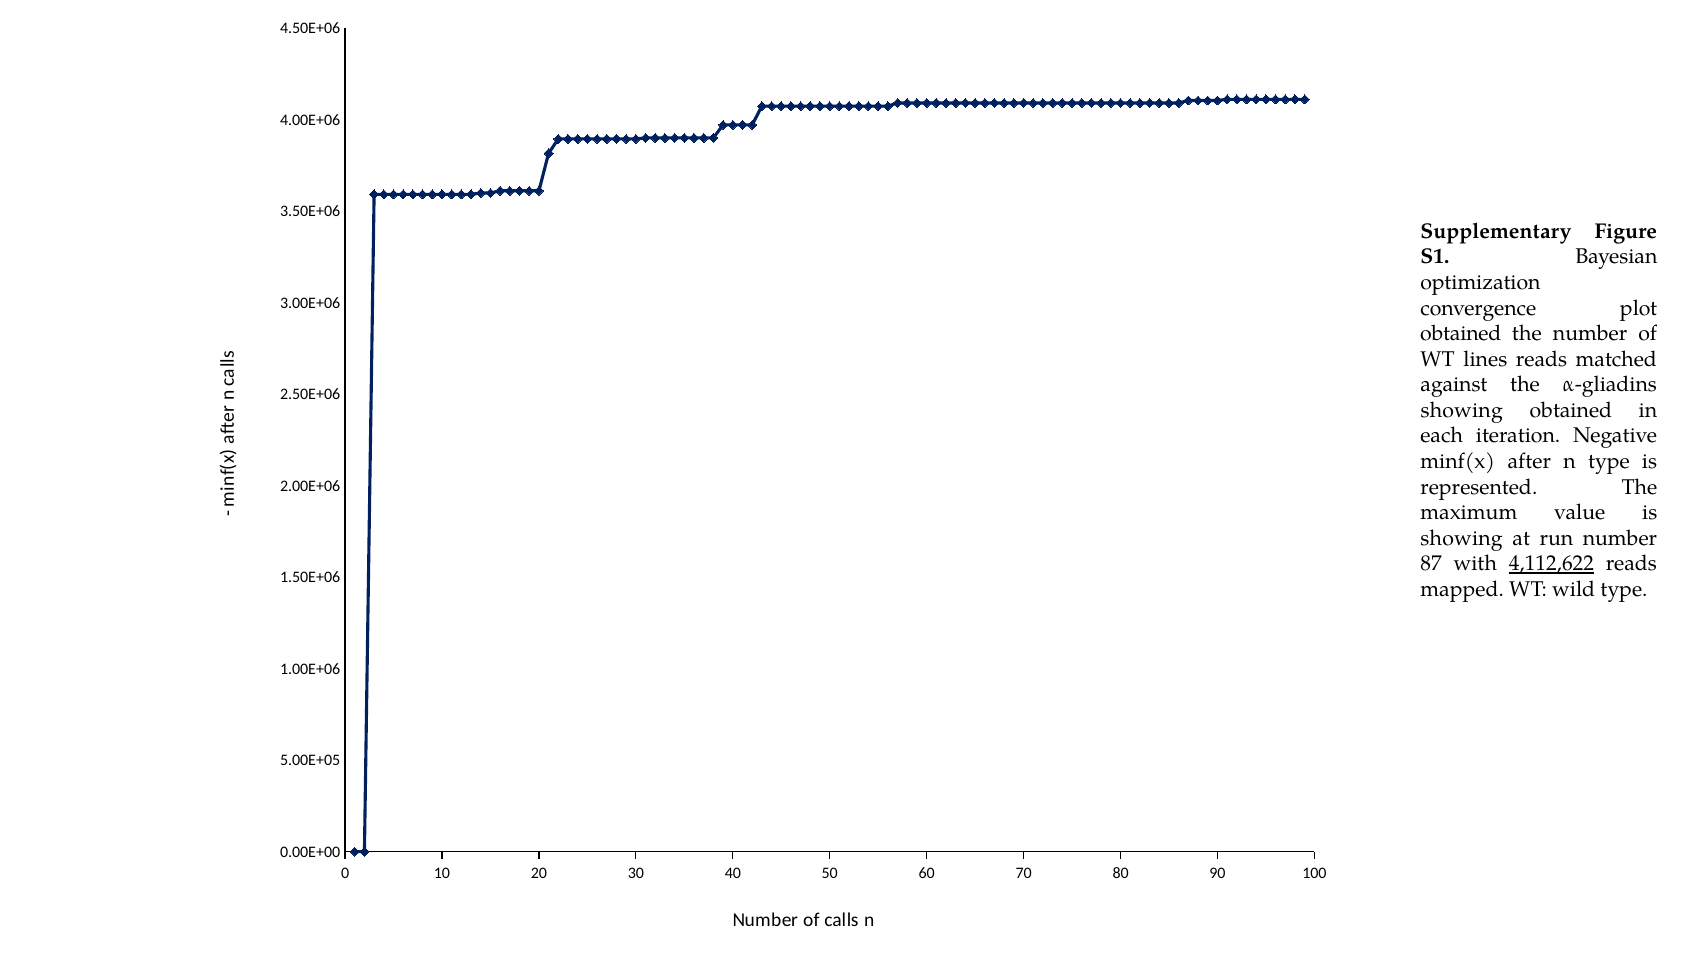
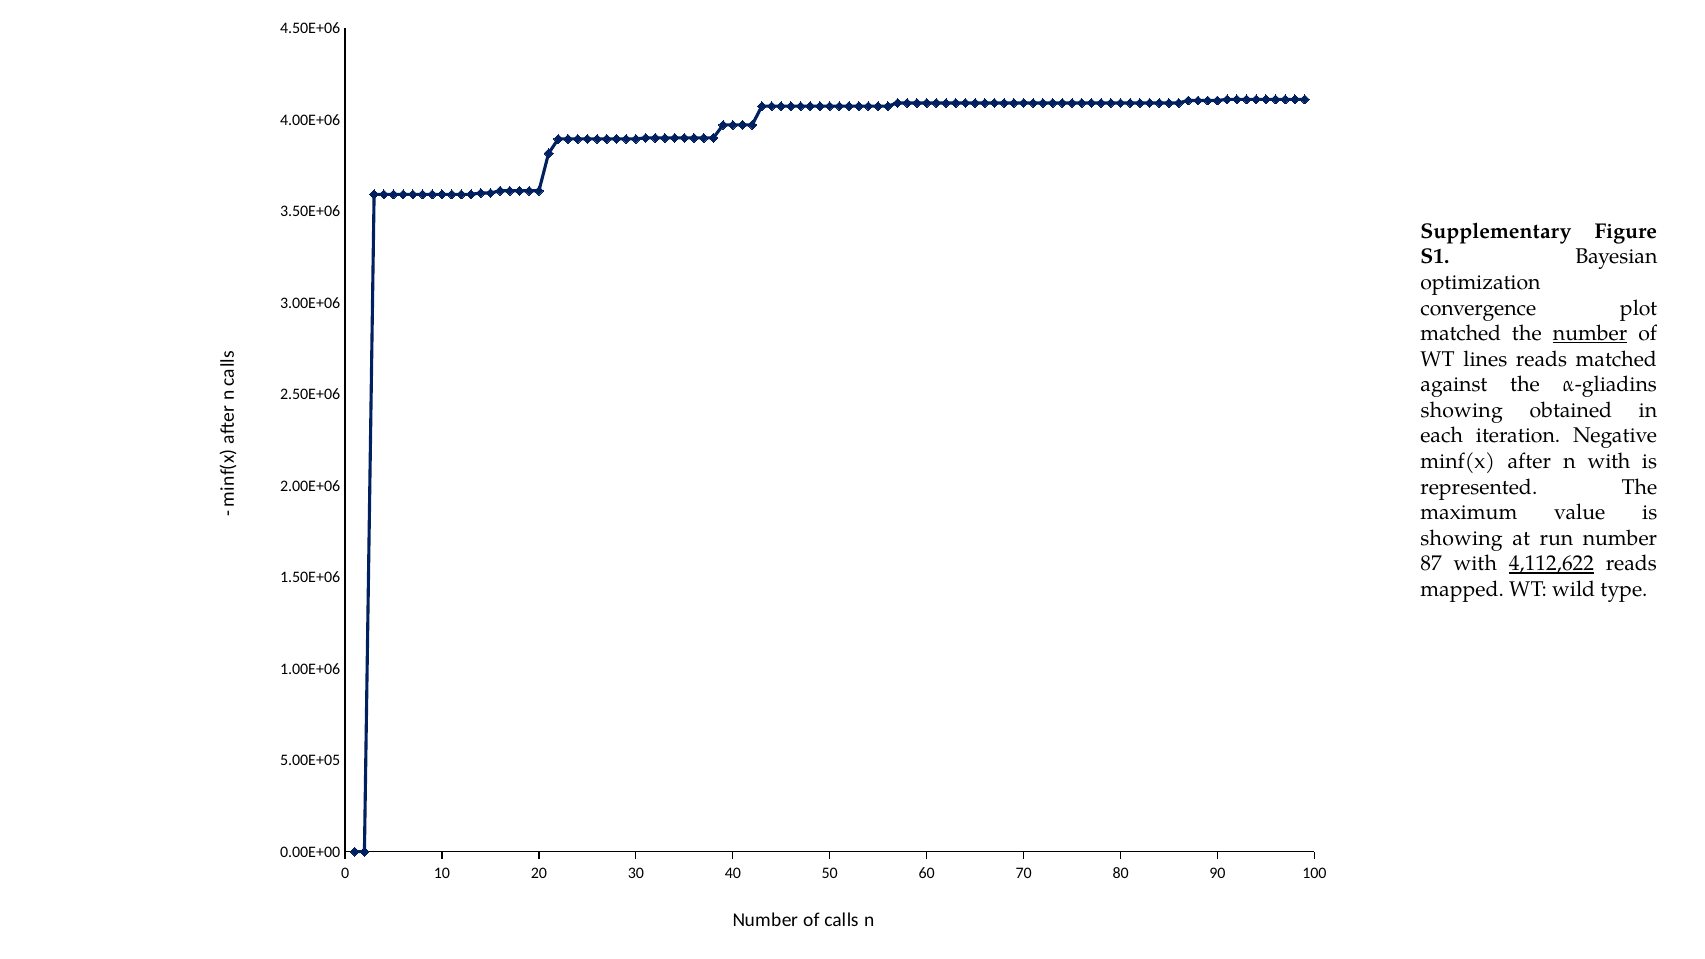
obtained at (1461, 334): obtained -> matched
number at (1590, 334) underline: none -> present
n type: type -> with
